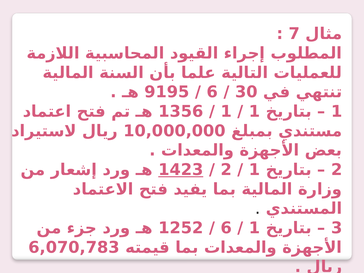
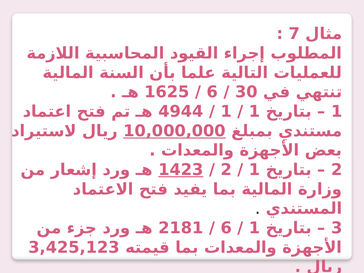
9195: 9195 -> 1625
1356: 1356 -> 4944
10,000,000 underline: none -> present
1252: 1252 -> 2181
6,070,783: 6,070,783 -> 3,425,123
